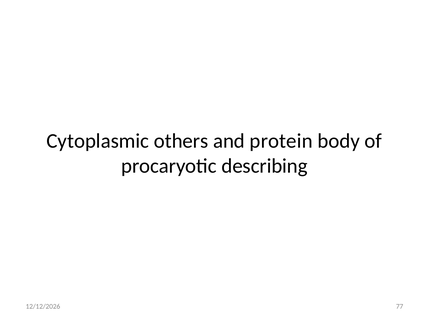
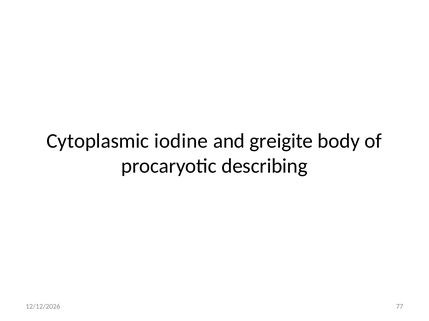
others: others -> iodine
protein: protein -> greigite
